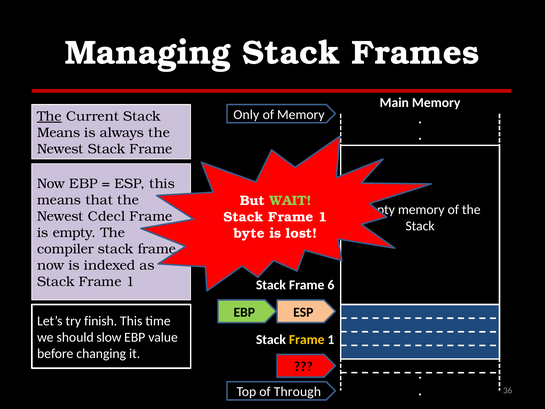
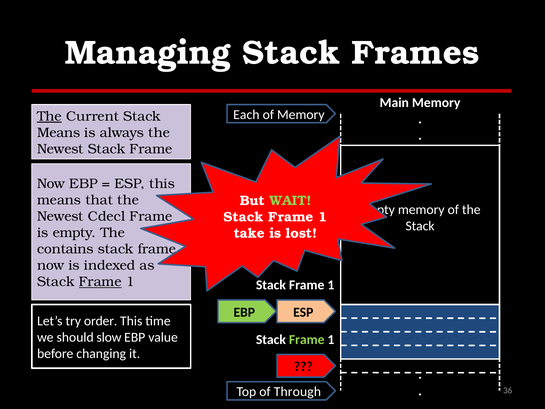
Only: Only -> Each
byte: byte -> take
compiler: compiler -> contains
Frame at (100, 282) underline: none -> present
6 at (331, 285): 6 -> 1
finish: finish -> order
Frame at (307, 339) colour: yellow -> light green
